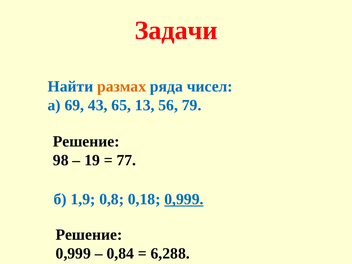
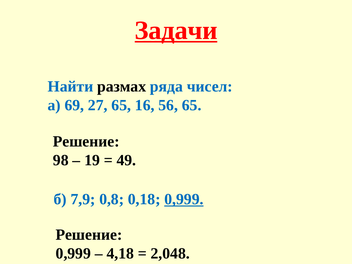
Задачи underline: none -> present
размах colour: orange -> black
43: 43 -> 27
13: 13 -> 16
56 79: 79 -> 65
77: 77 -> 49
1,9: 1,9 -> 7,9
0,84: 0,84 -> 4,18
6,288: 6,288 -> 2,048
